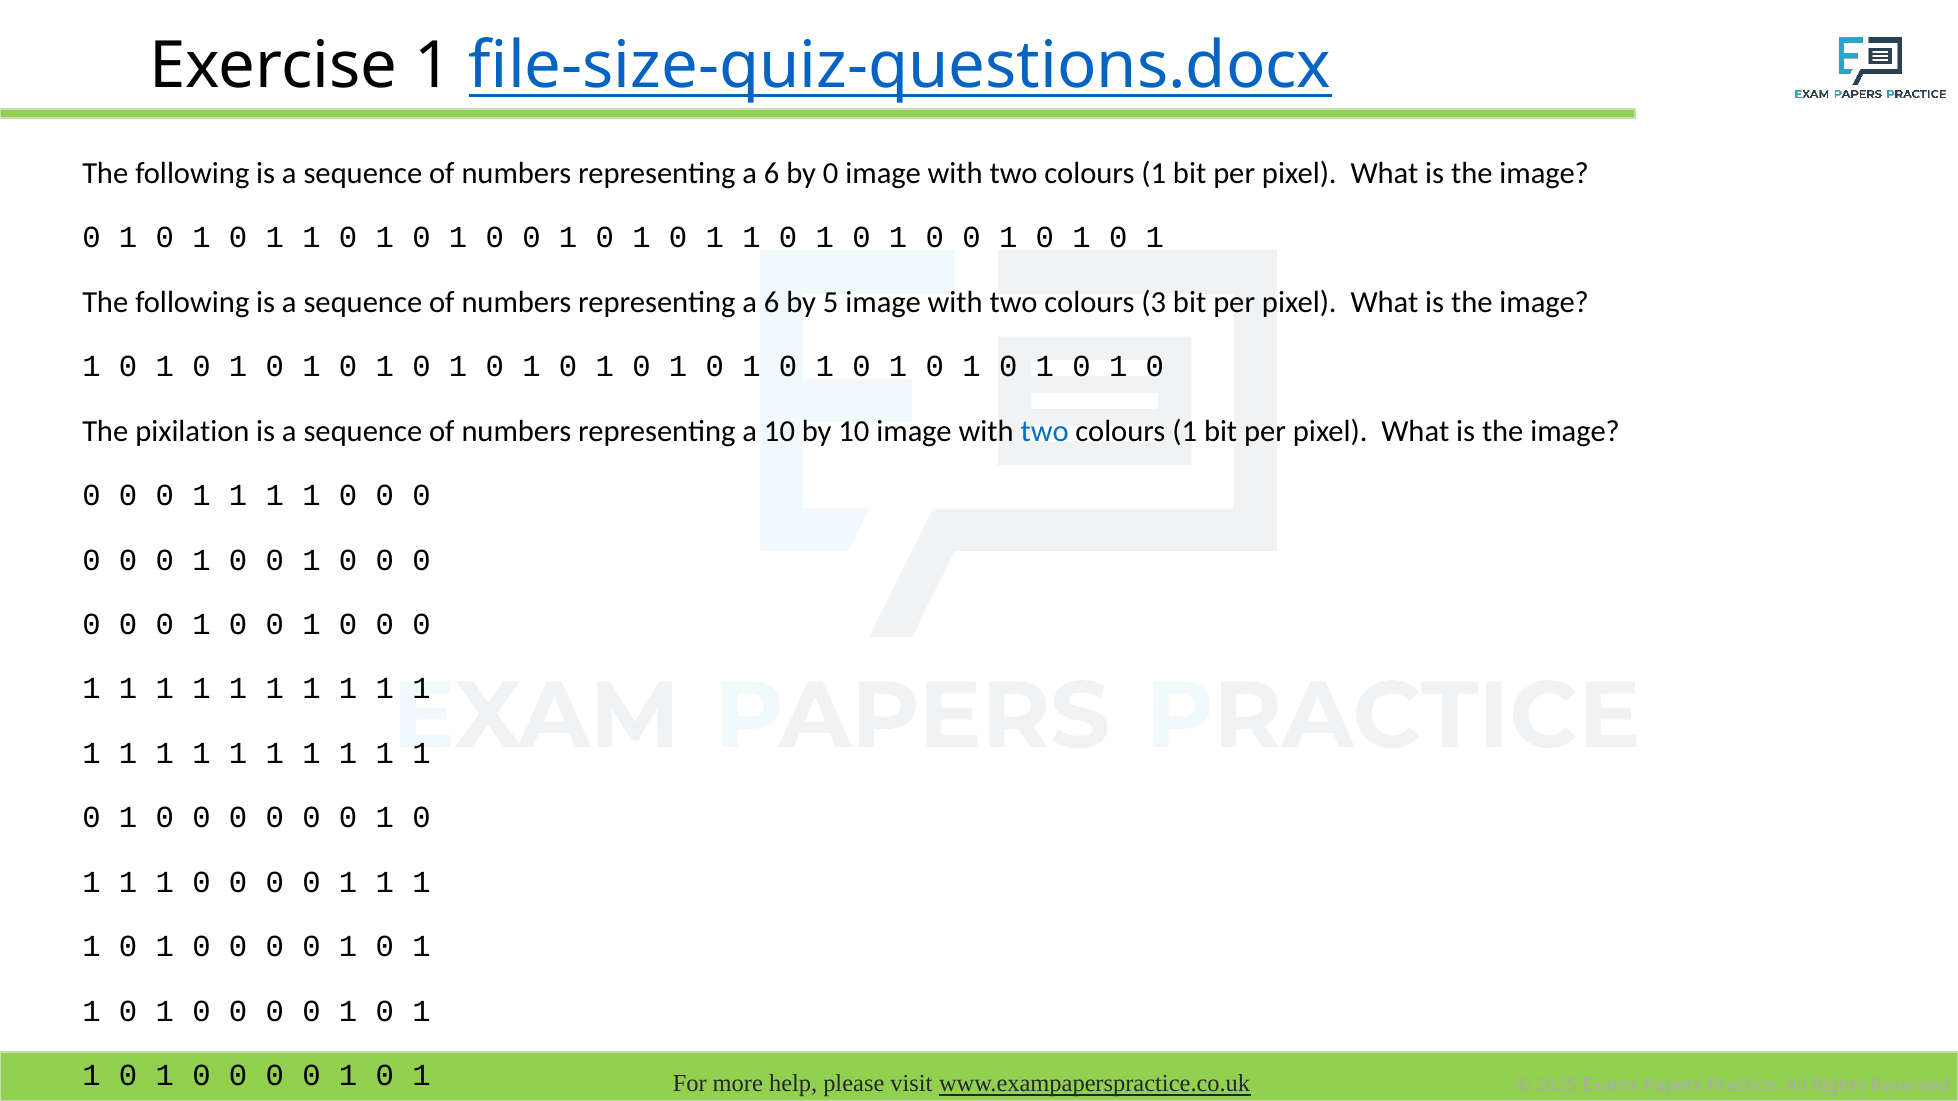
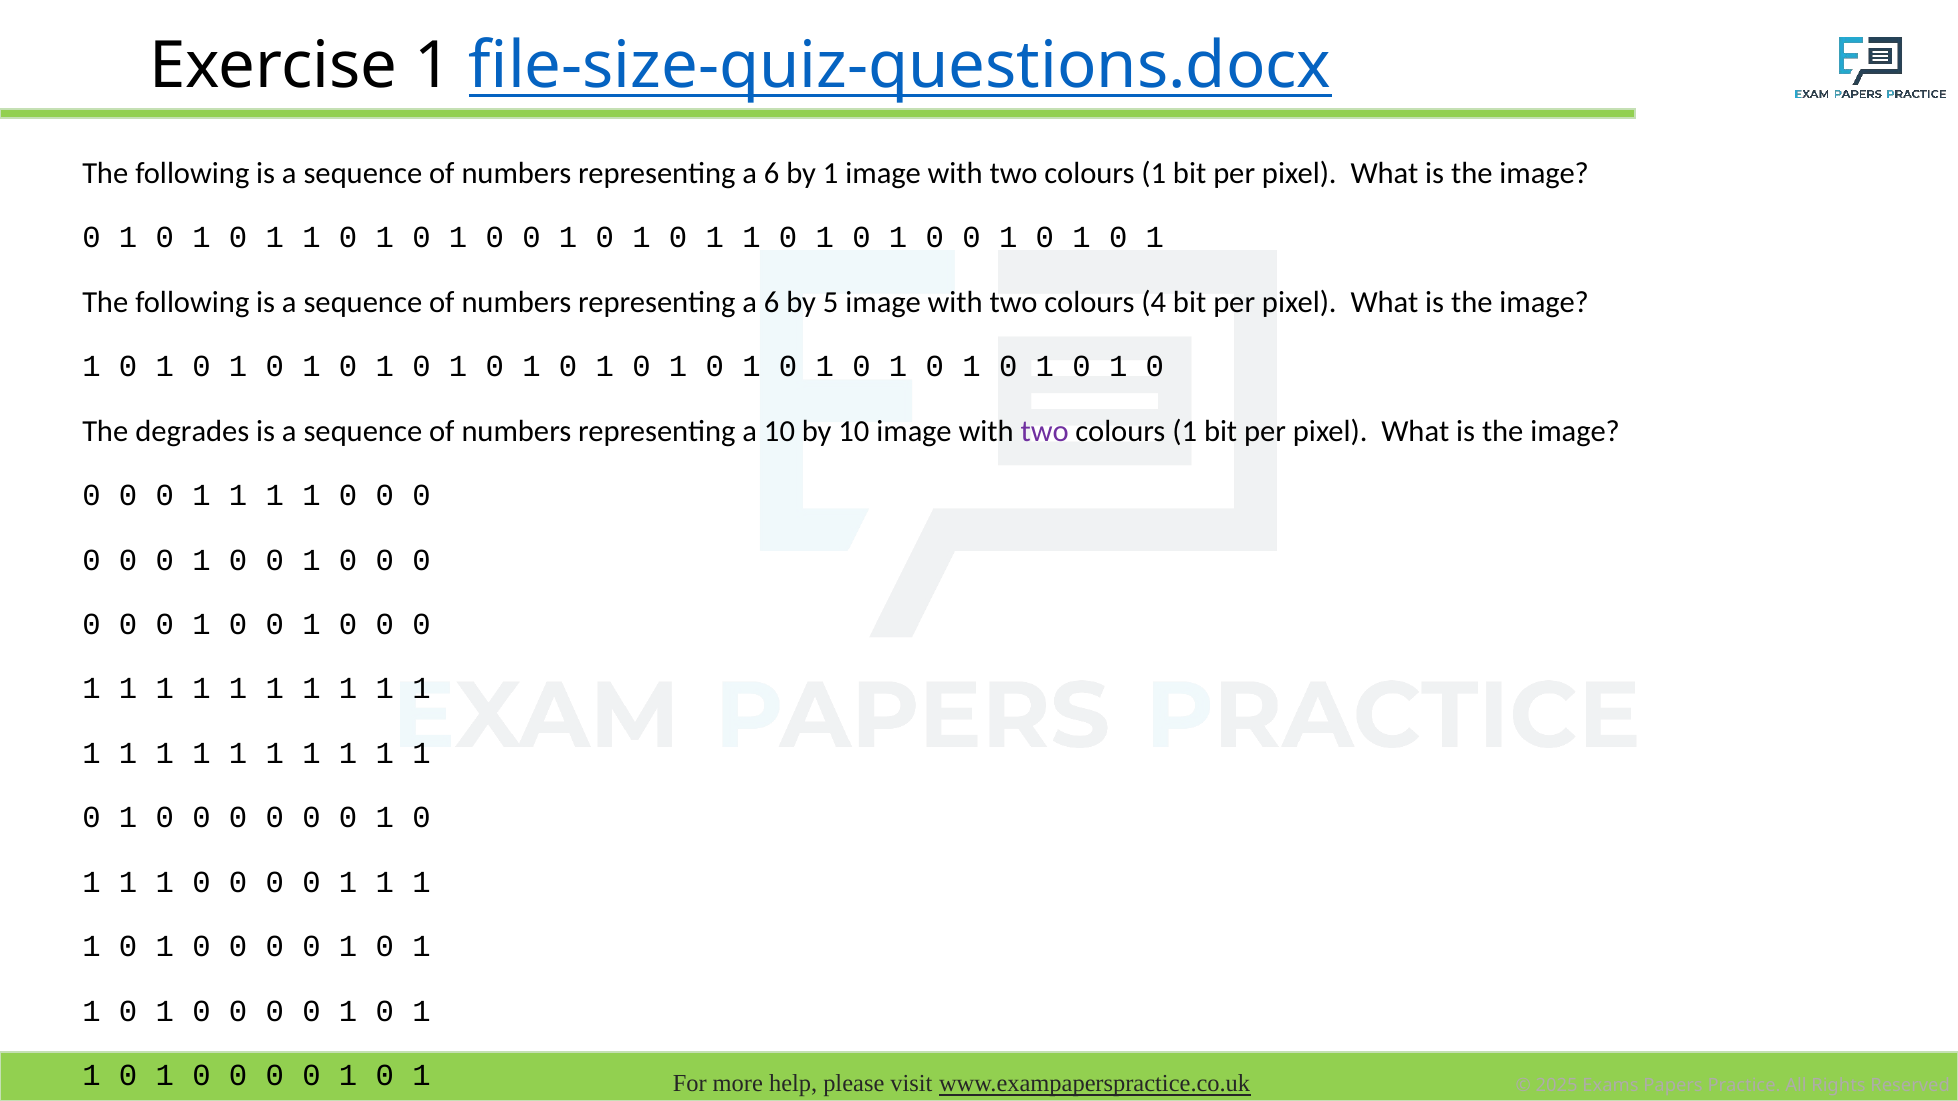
by 0: 0 -> 1
3: 3 -> 4
pixilation: pixilation -> degrades
two at (1045, 431) colour: blue -> purple
